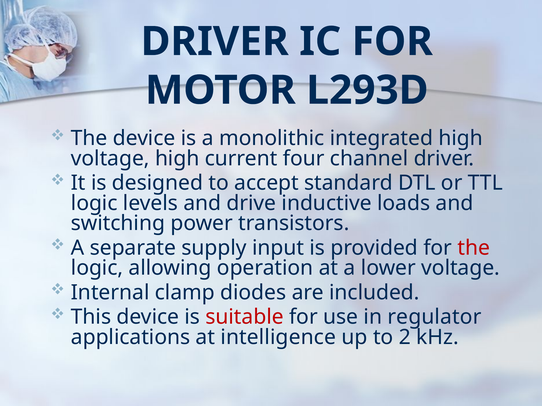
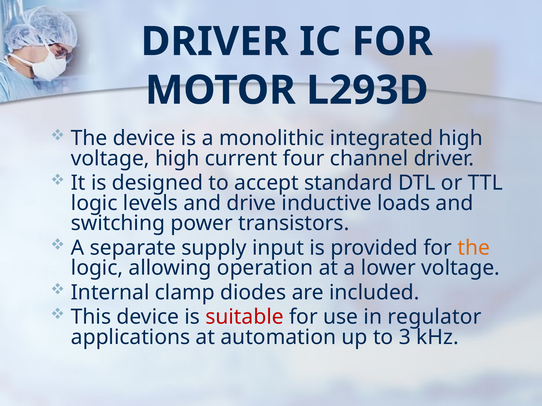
the at (474, 248) colour: red -> orange
intelligence: intelligence -> automation
2: 2 -> 3
